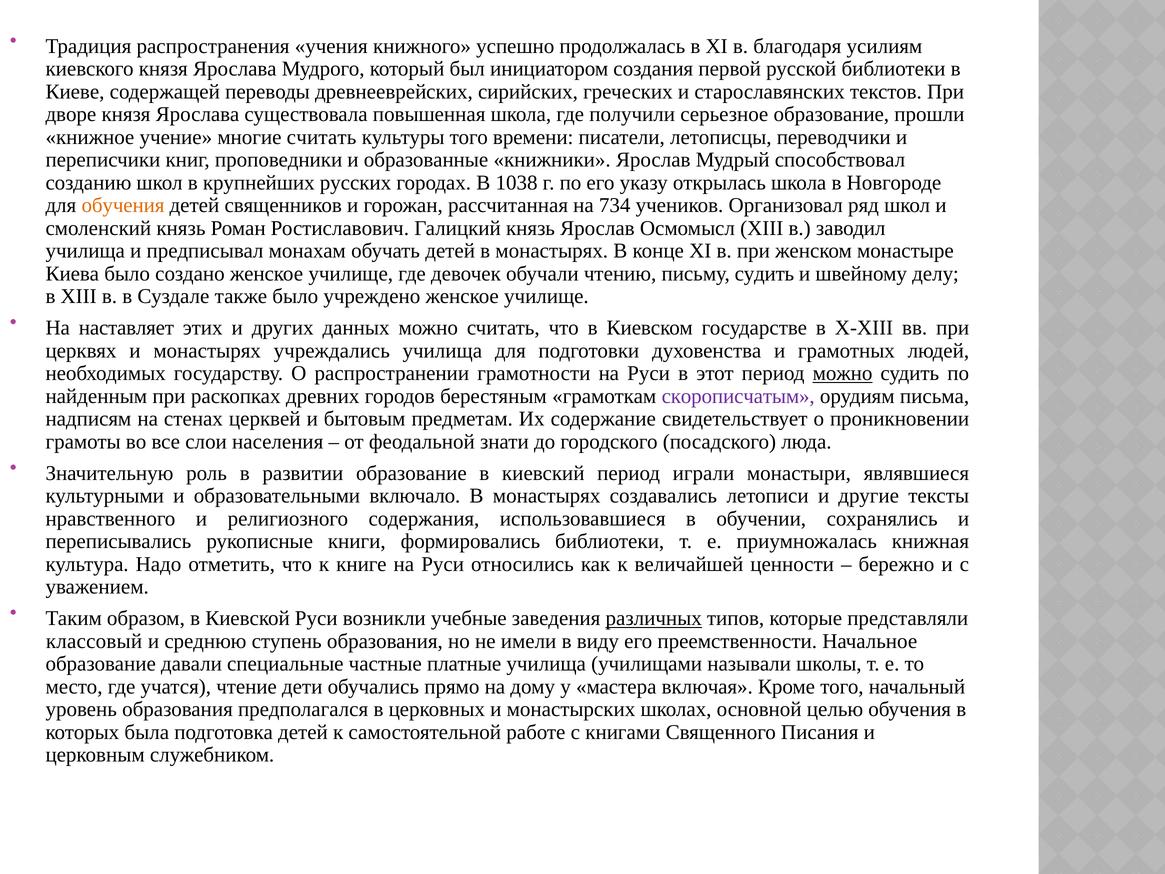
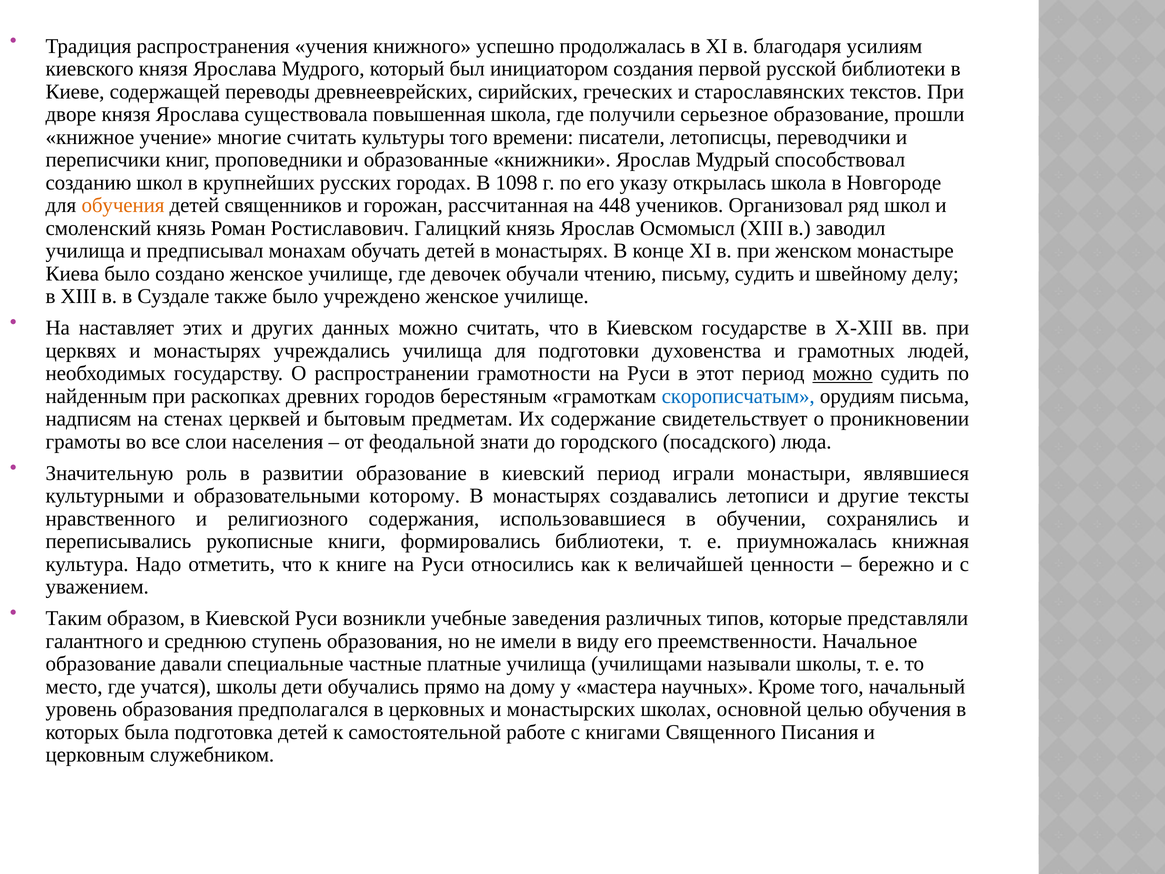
1038: 1038 -> 1098
734: 734 -> 448
скорописчатым colour: purple -> blue
включало: включало -> которому
различных underline: present -> none
классовый: классовый -> галантного
учатся чтение: чтение -> школы
включая: включая -> научных
